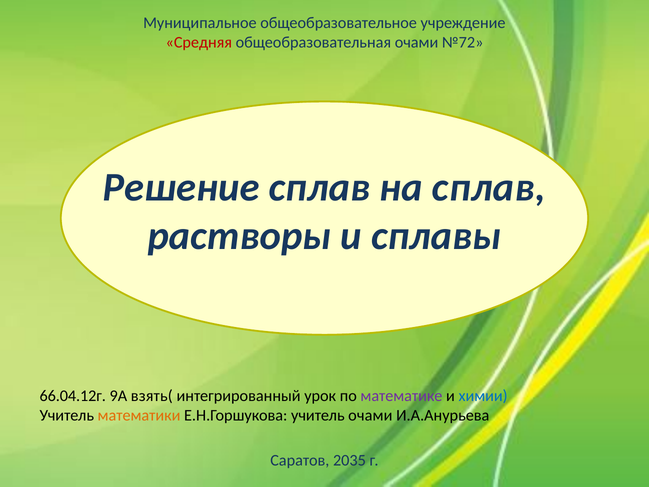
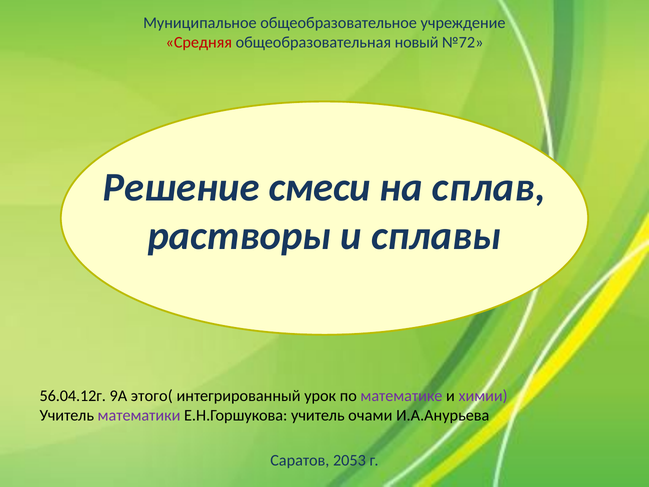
общеобразовательная очами: очами -> новый
Решение сплав: сплав -> смеси
66.04.12г: 66.04.12г -> 56.04.12г
взять(: взять( -> этого(
химии colour: blue -> purple
математики colour: orange -> purple
2035: 2035 -> 2053
